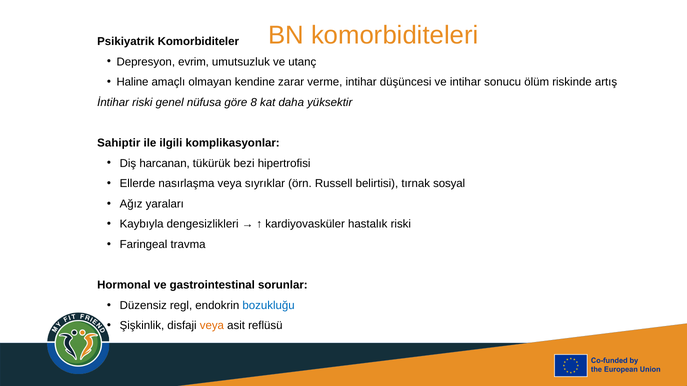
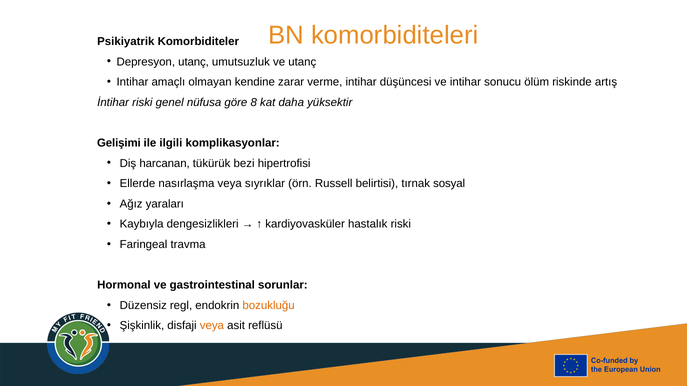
Depresyon evrim: evrim -> utanç
Haline at (133, 82): Haline -> Intihar
Sahiptir: Sahiptir -> Gelişimi
bozukluğu colour: blue -> orange
